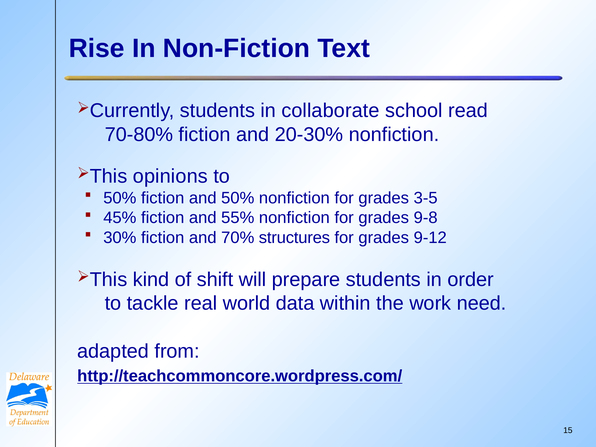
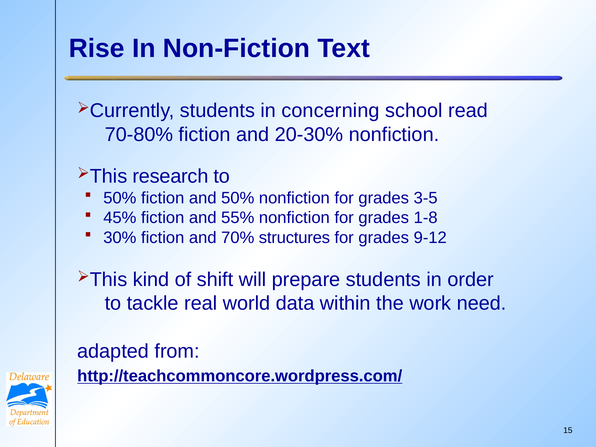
collaborate: collaborate -> concerning
opinions: opinions -> research
9-8: 9-8 -> 1-8
